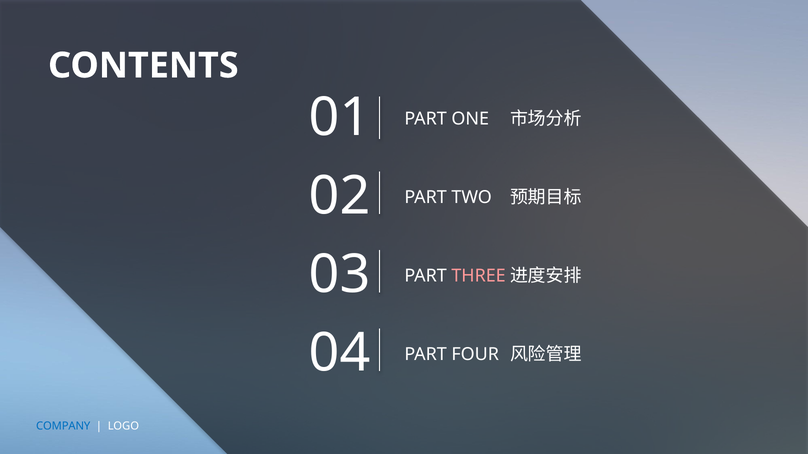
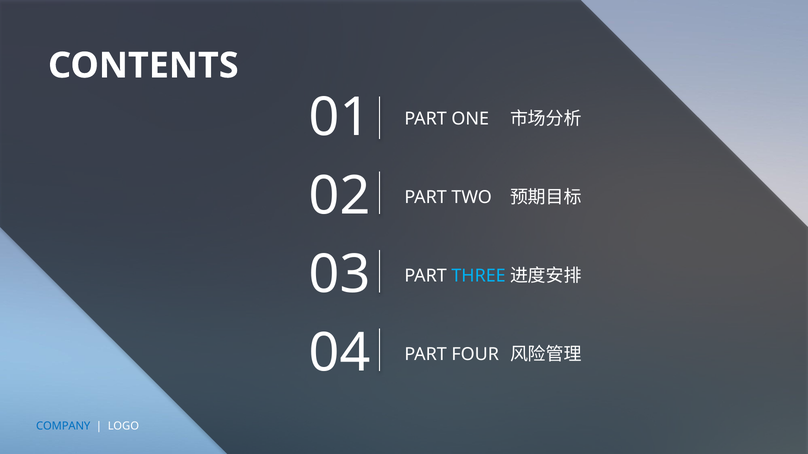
THREE colour: pink -> light blue
